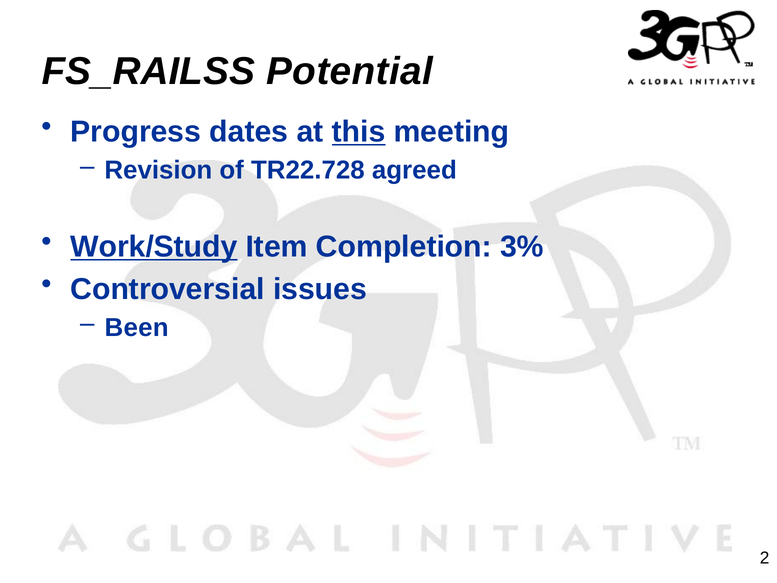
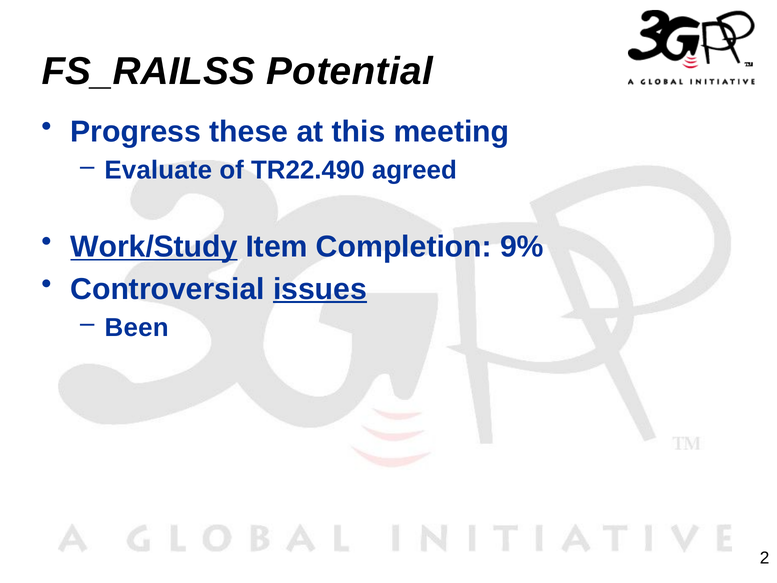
dates: dates -> these
this underline: present -> none
Revision: Revision -> Evaluate
TR22.728: TR22.728 -> TR22.490
3%: 3% -> 9%
issues underline: none -> present
